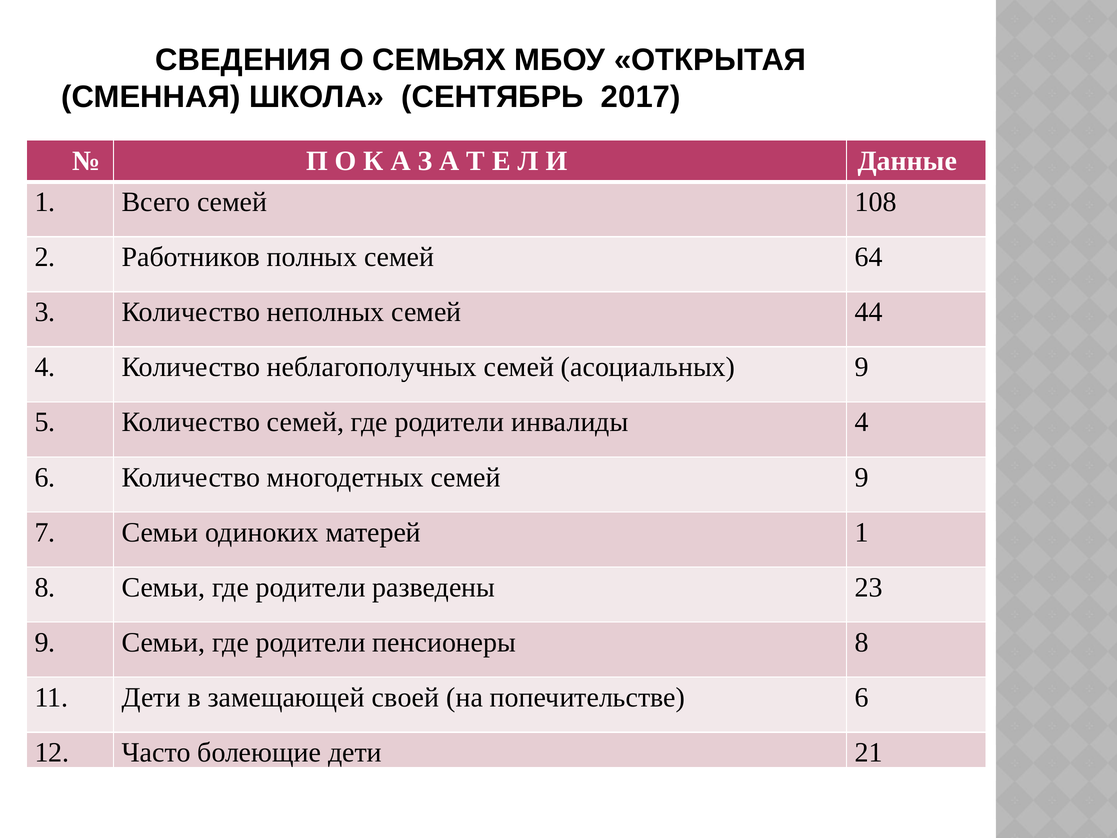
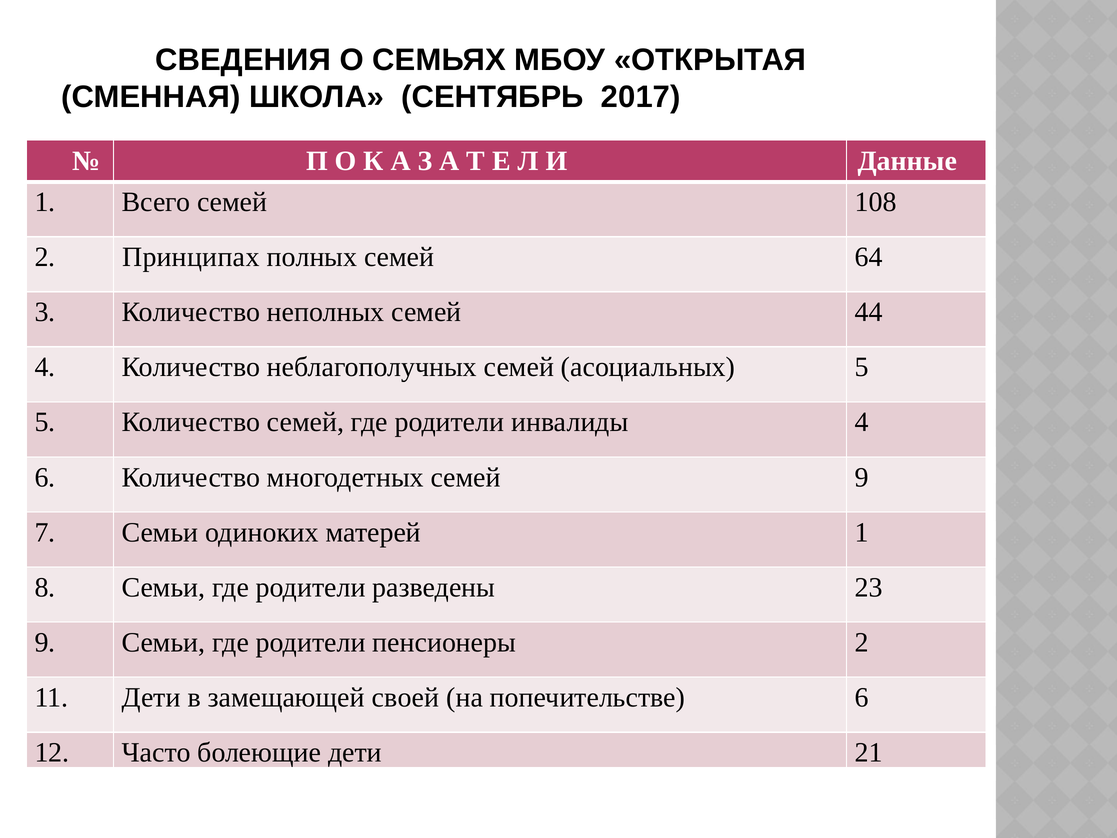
Работников: Работников -> Принципах
асоциальных 9: 9 -> 5
пенсионеры 8: 8 -> 2
